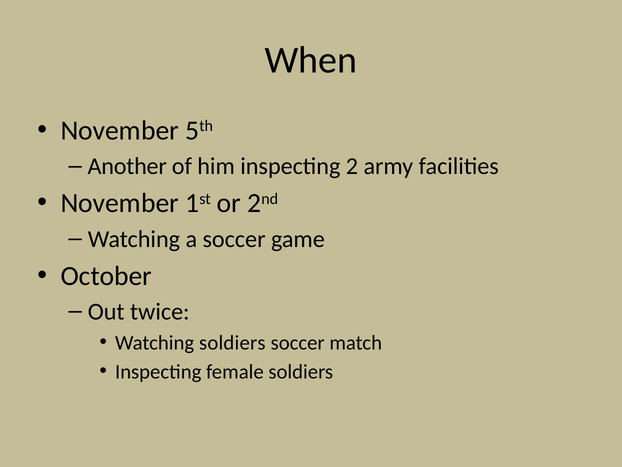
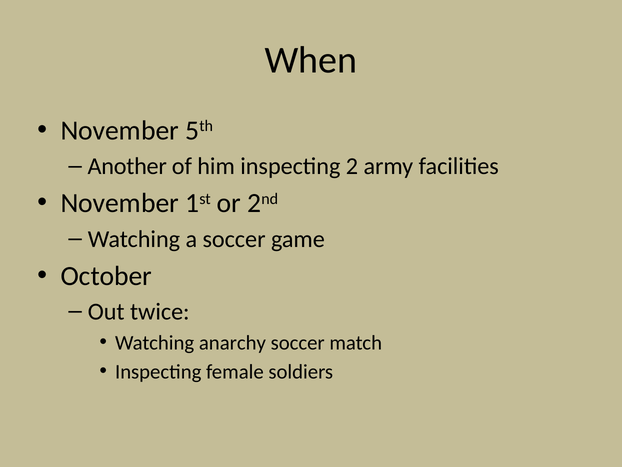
Watching soldiers: soldiers -> anarchy
